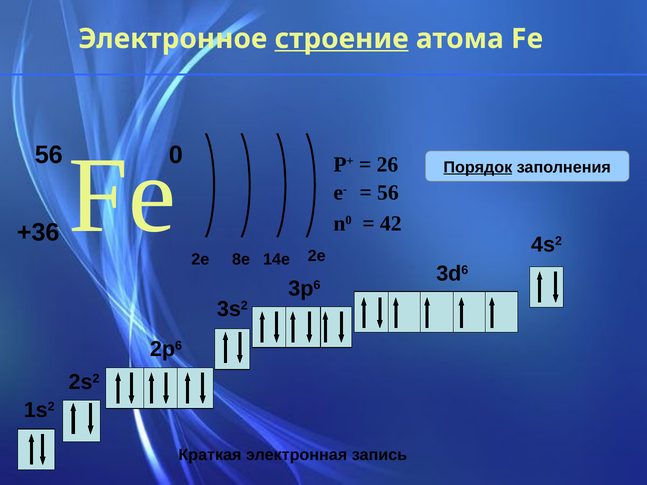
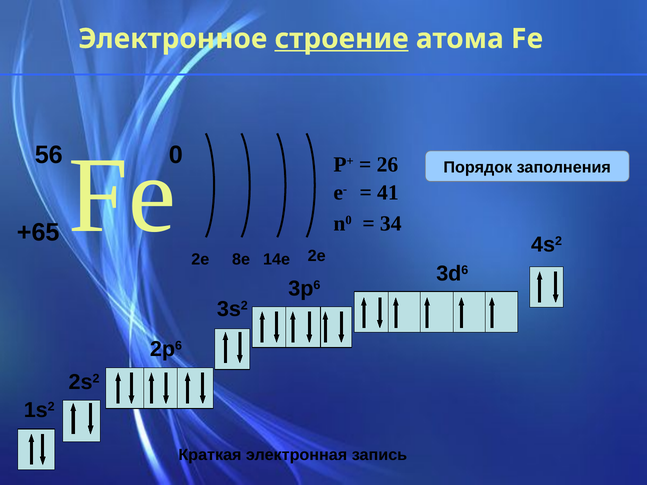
Порядок underline: present -> none
56 at (388, 193): 56 -> 41
42: 42 -> 34
+36: +36 -> +65
